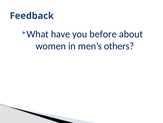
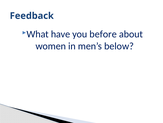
others: others -> below
